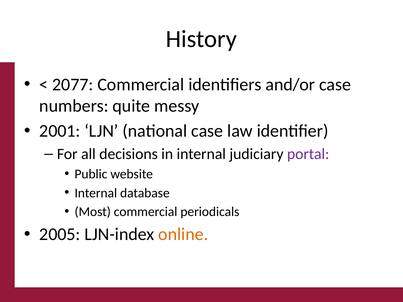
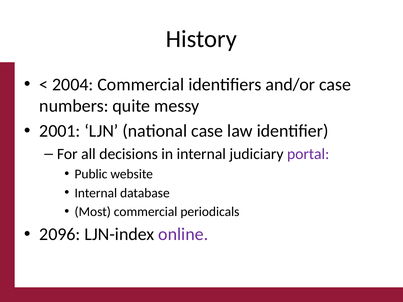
2077: 2077 -> 2004
2005: 2005 -> 2096
online colour: orange -> purple
